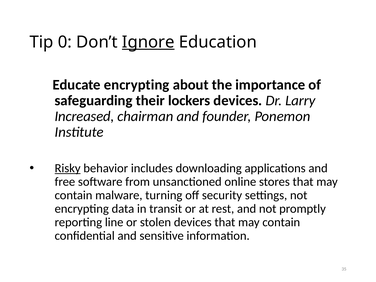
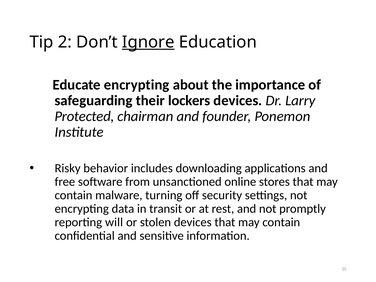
0: 0 -> 2
Increased: Increased -> Protected
Risky underline: present -> none
line: line -> will
